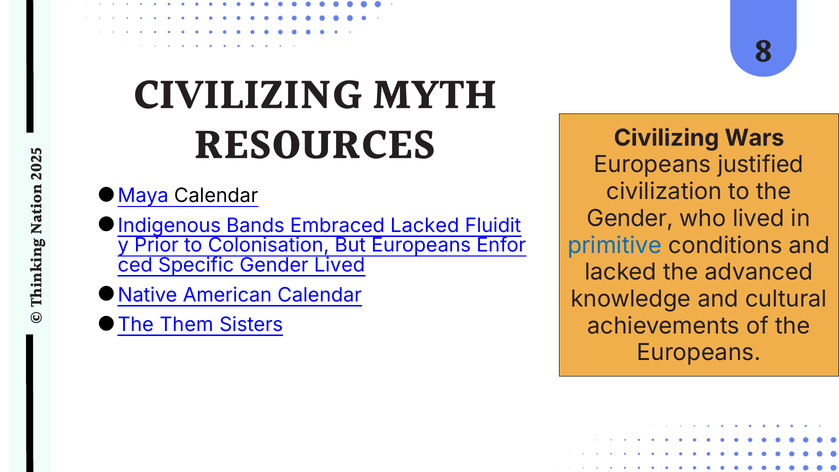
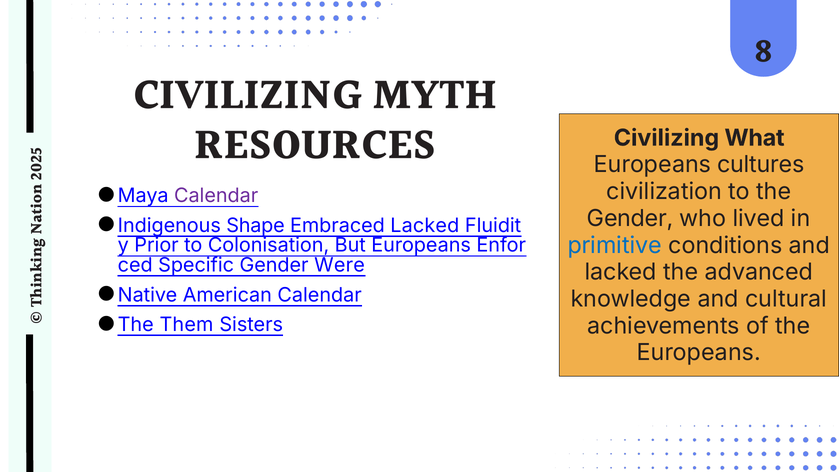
Wars: Wars -> What
justified: justified -> cultures
Calendar at (216, 196) colour: black -> purple
Bands: Bands -> Shape
Gender Lived: Lived -> Were
